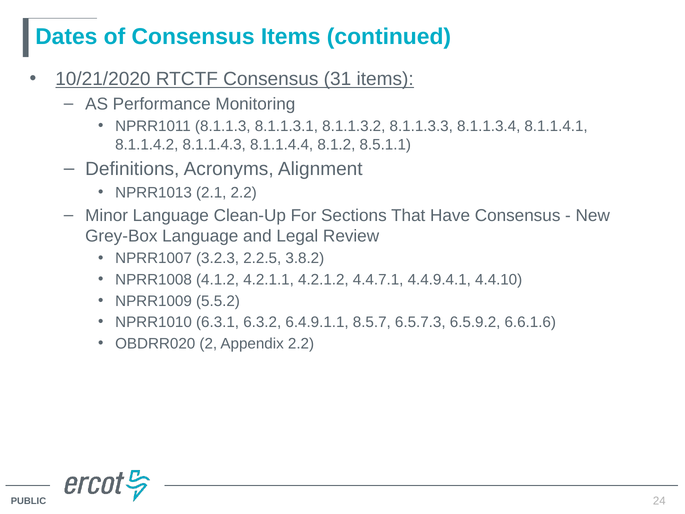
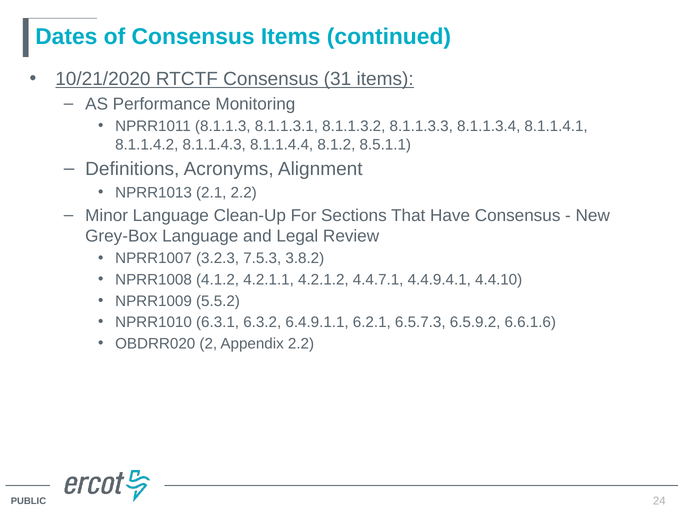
2.2.5: 2.2.5 -> 7.5.3
8.5.7: 8.5.7 -> 6.2.1
